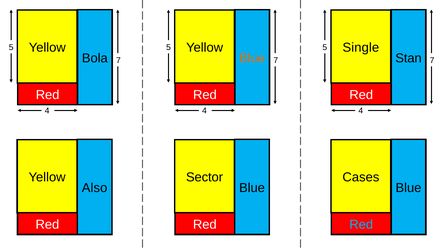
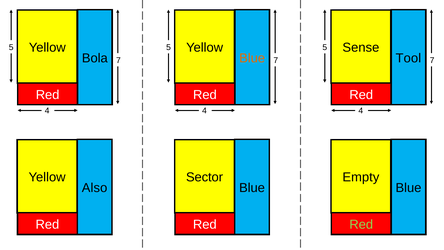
Single: Single -> Sense
Stan: Stan -> Tool
Cases: Cases -> Empty
Red at (361, 224) colour: light blue -> light green
